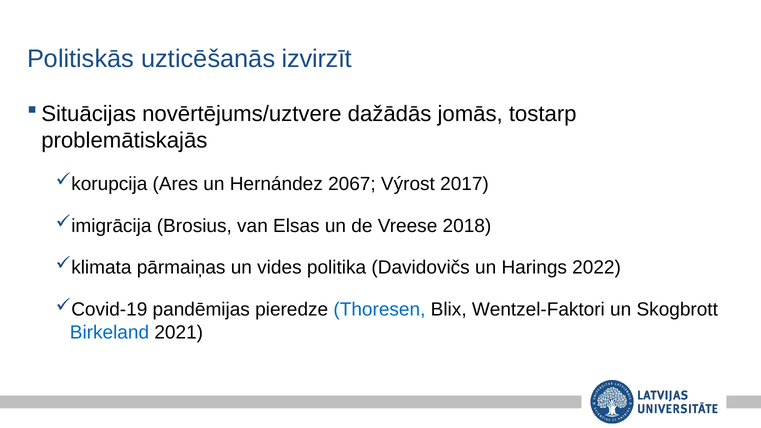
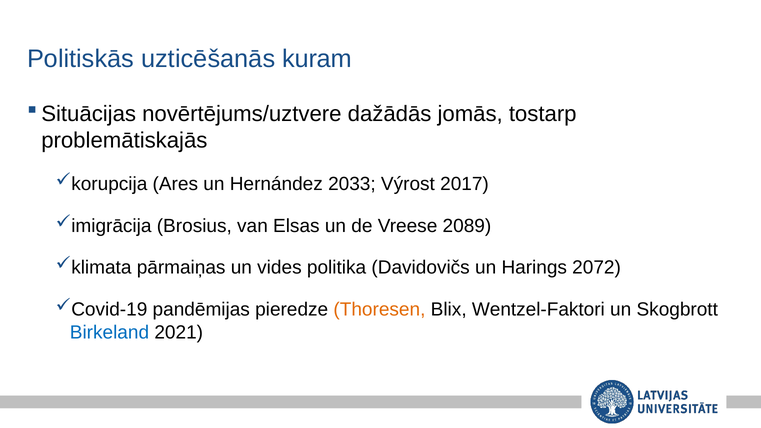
izvirzīt: izvirzīt -> kuram
2067: 2067 -> 2033
2018: 2018 -> 2089
2022: 2022 -> 2072
Thoresen colour: blue -> orange
